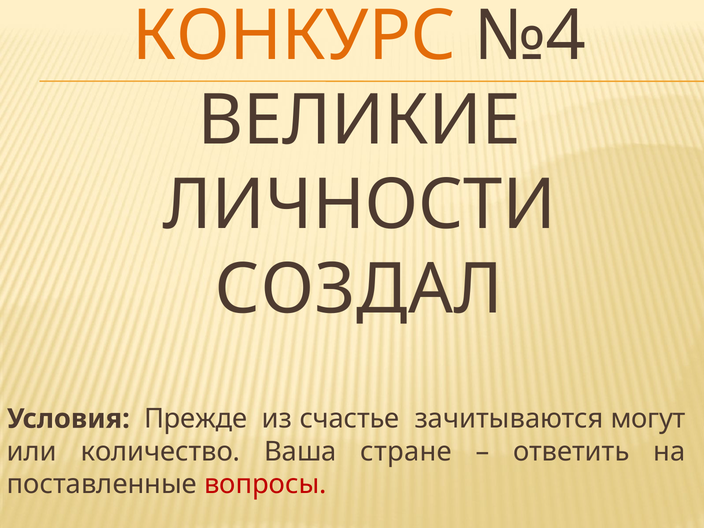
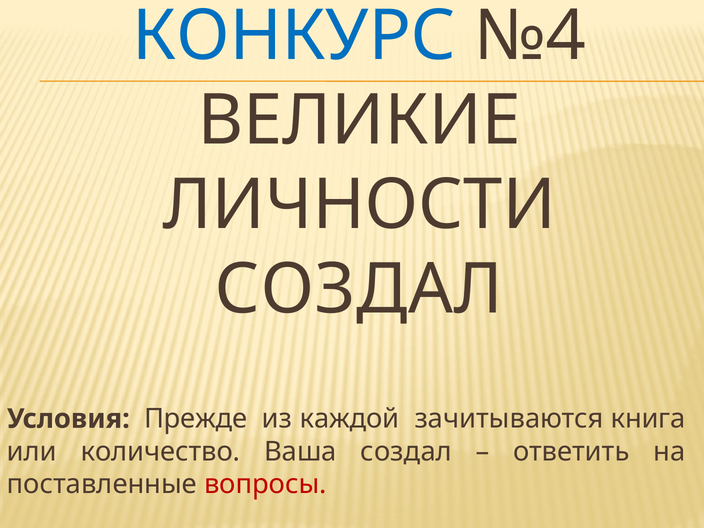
КОНКУРС colour: orange -> blue
счастье: счастье -> каждой
могут: могут -> книга
Ваша стране: стране -> создал
